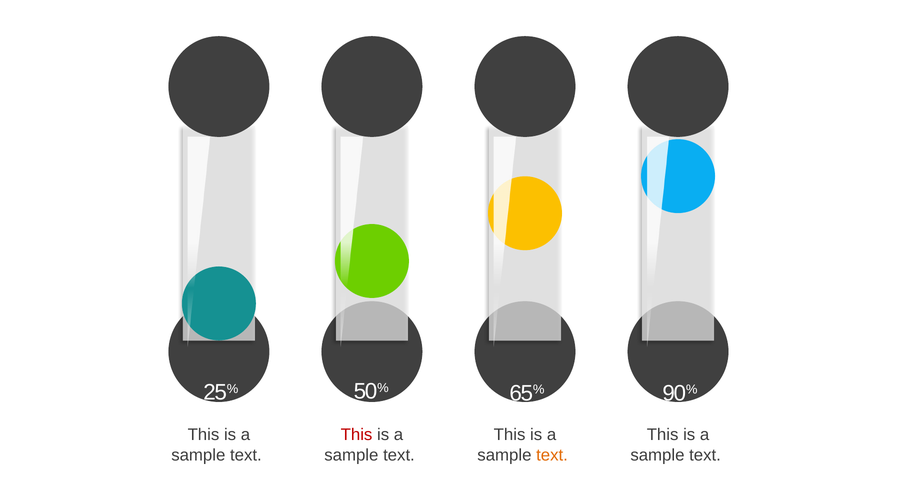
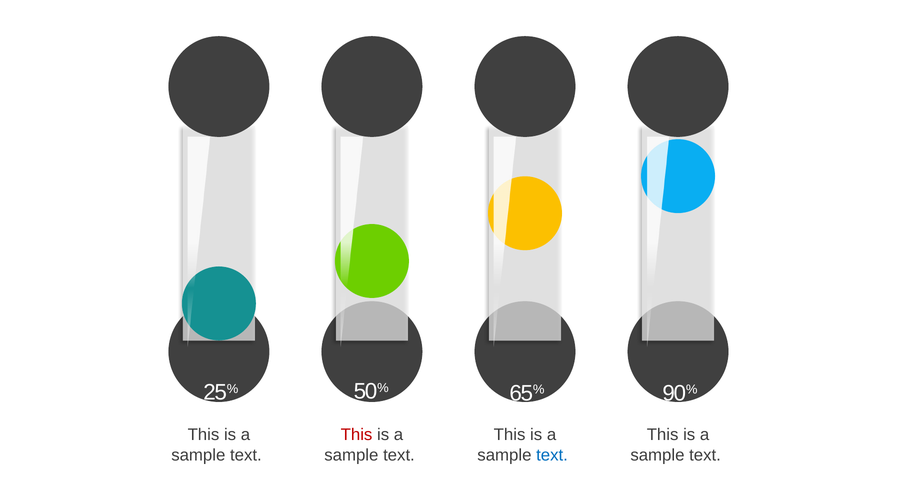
text at (552, 456) colour: orange -> blue
